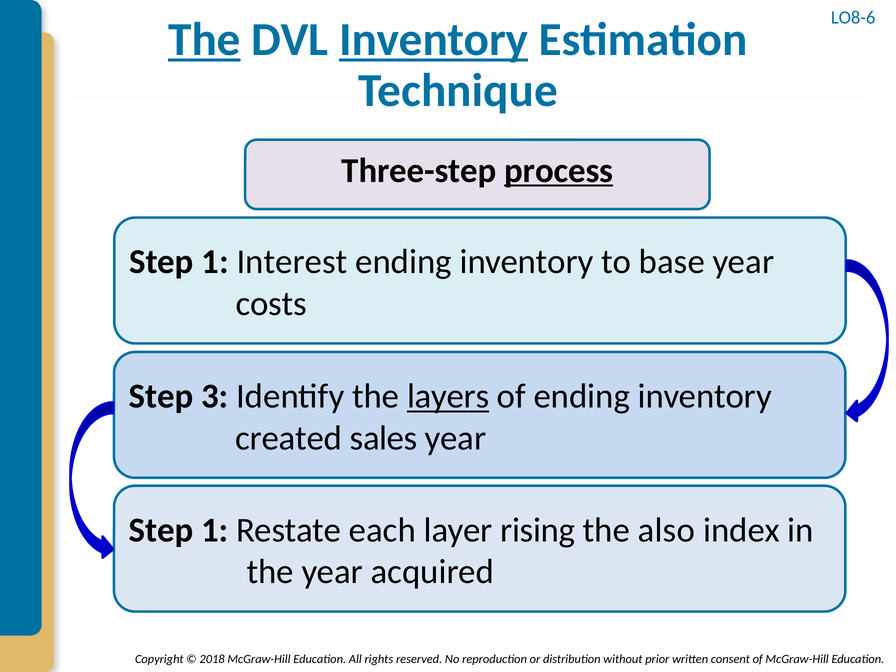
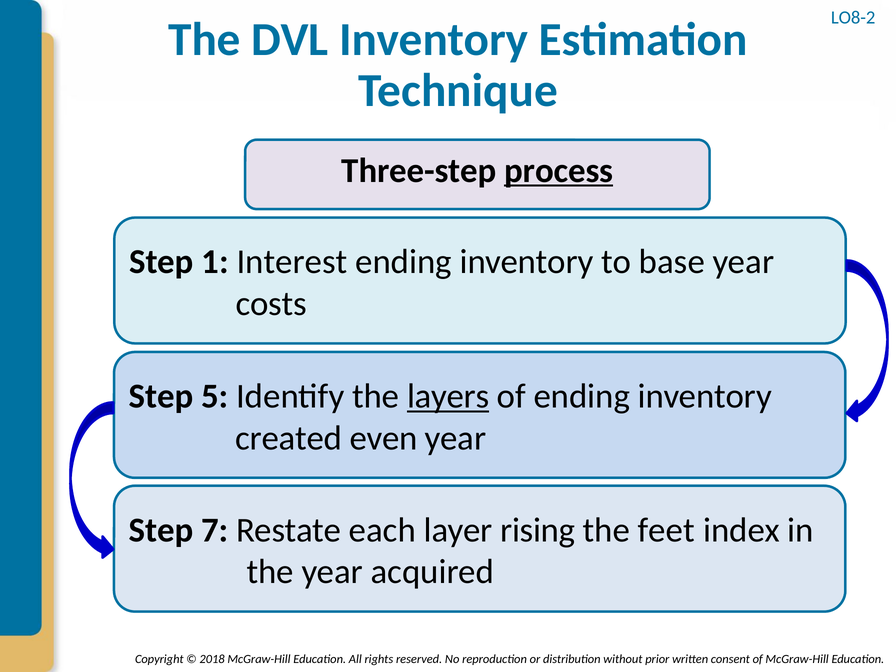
LO8-6: LO8-6 -> LO8-2
The at (204, 40) underline: present -> none
Inventory at (434, 40) underline: present -> none
3: 3 -> 5
sales: sales -> even
1 at (215, 530): 1 -> 7
also: also -> feet
